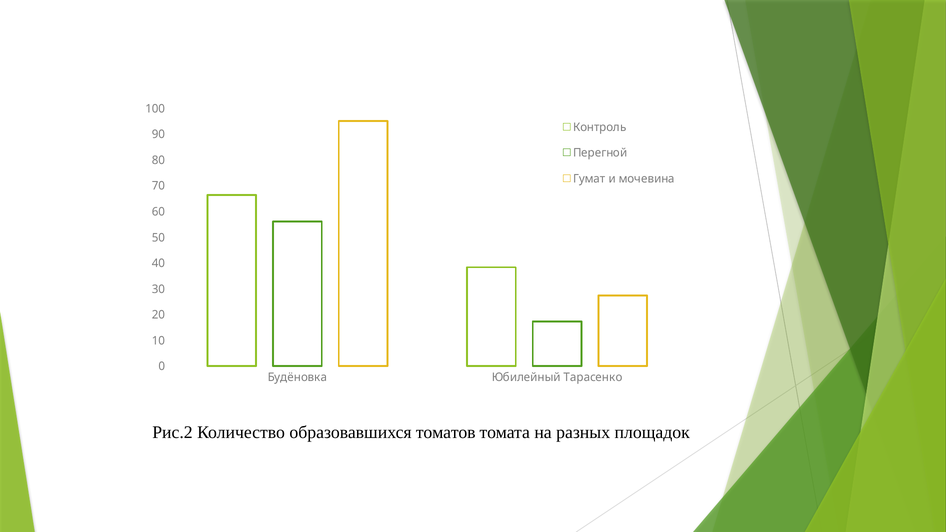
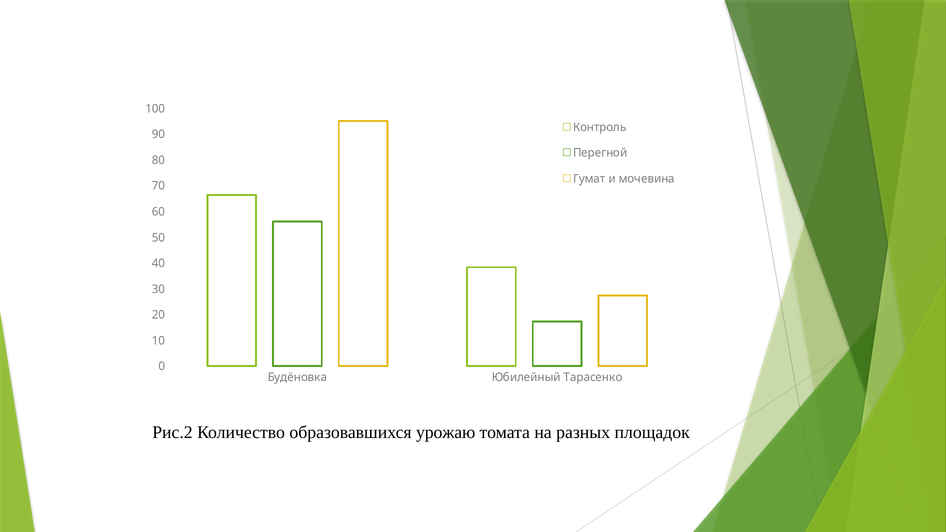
томатов: томатов -> урожаю
